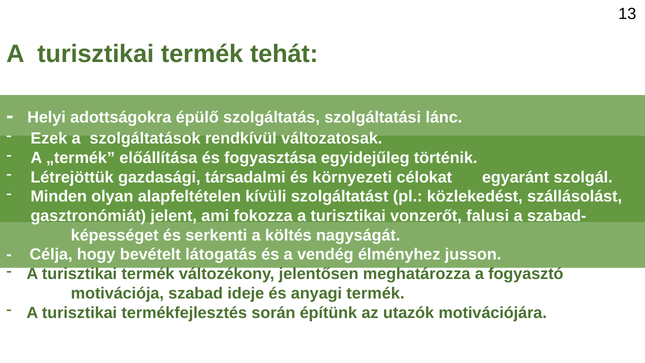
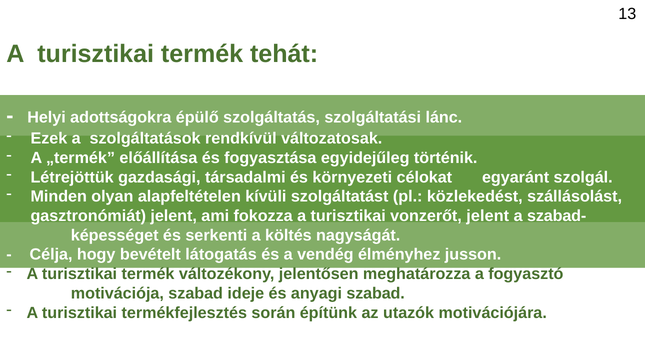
vonzerőt falusi: falusi -> jelent
anyagi termék: termék -> szabad
